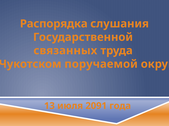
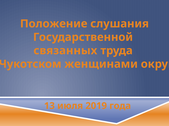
Распорядка: Распорядка -> Положение
поручаемой: поручаемой -> женщинами
2091: 2091 -> 2019
